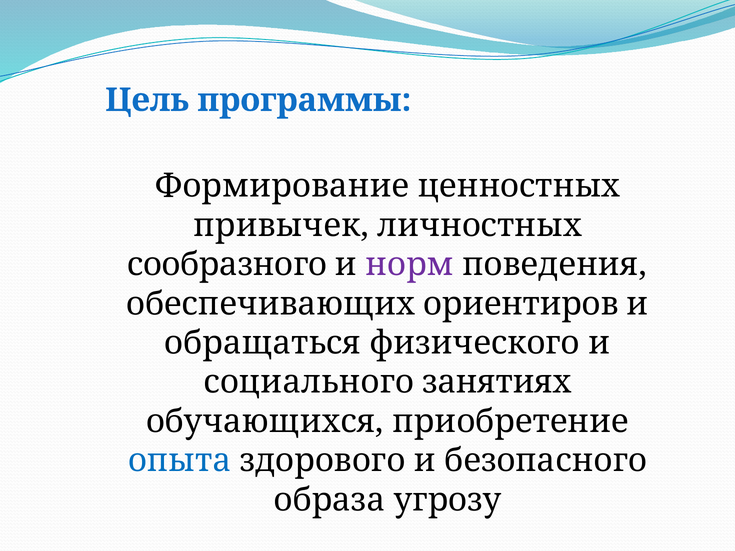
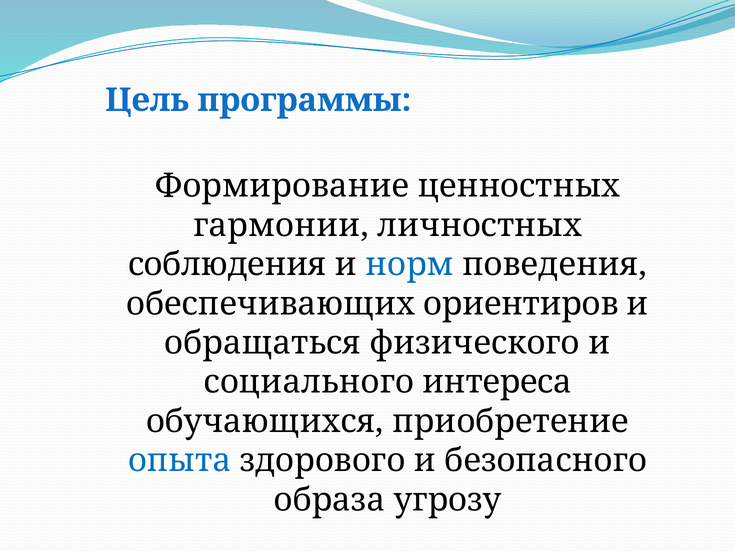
привычек: привычек -> гармонии
сообразного: сообразного -> соблюдения
норм colour: purple -> blue
занятиях: занятиях -> интереса
